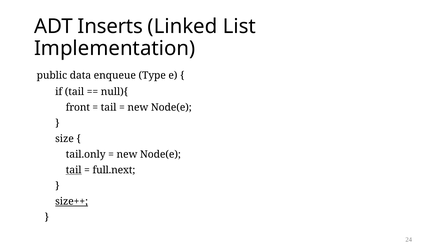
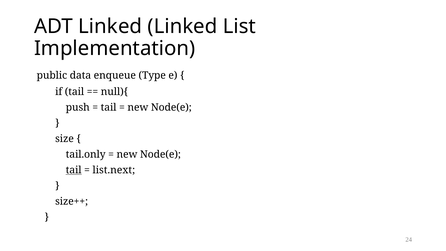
ADT Inserts: Inserts -> Linked
front: front -> push
full.next: full.next -> list.next
size++ underline: present -> none
